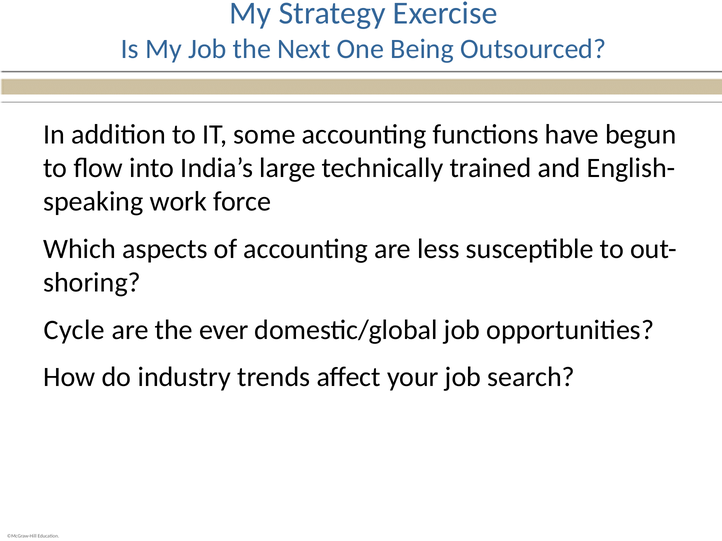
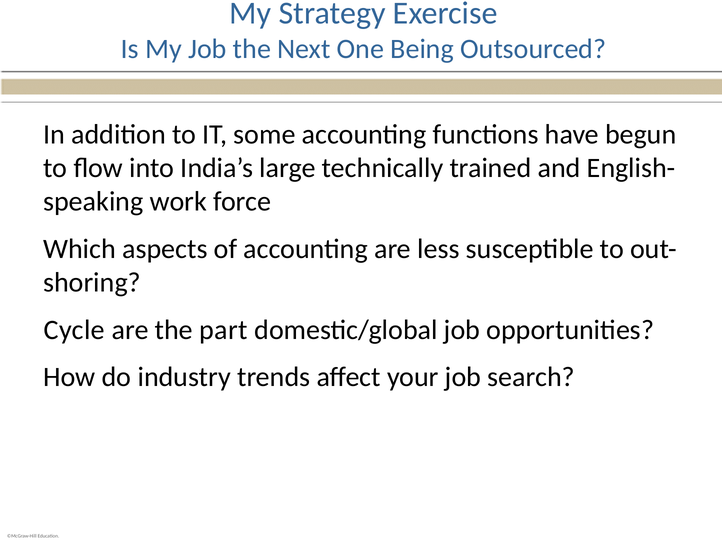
ever: ever -> part
